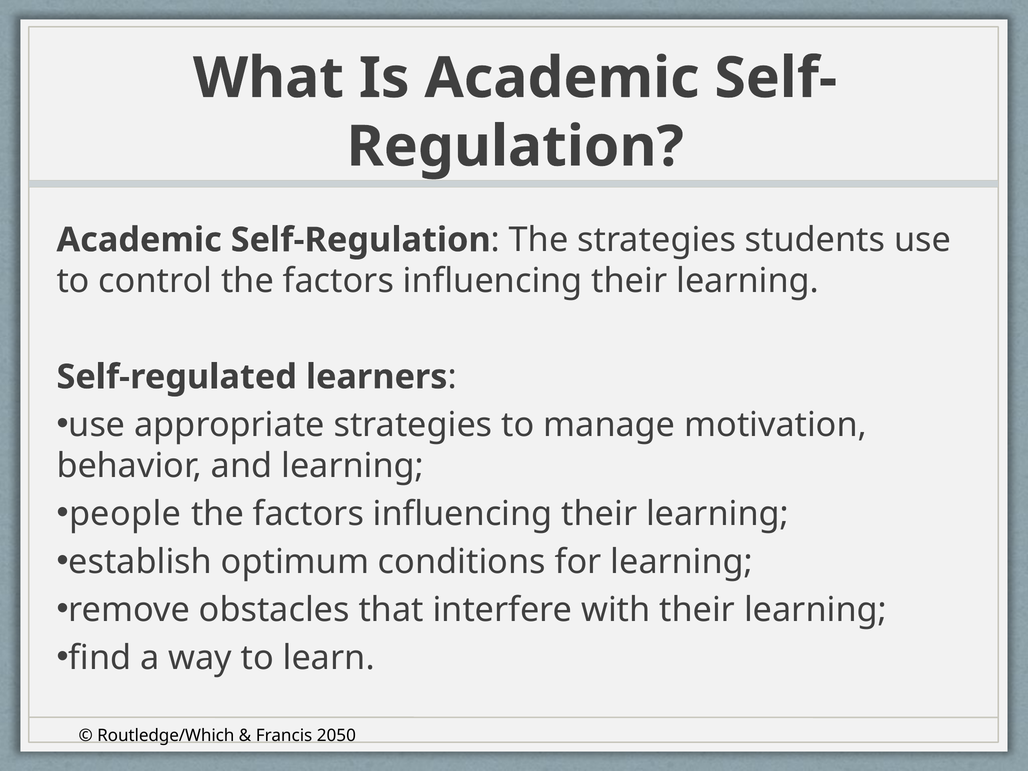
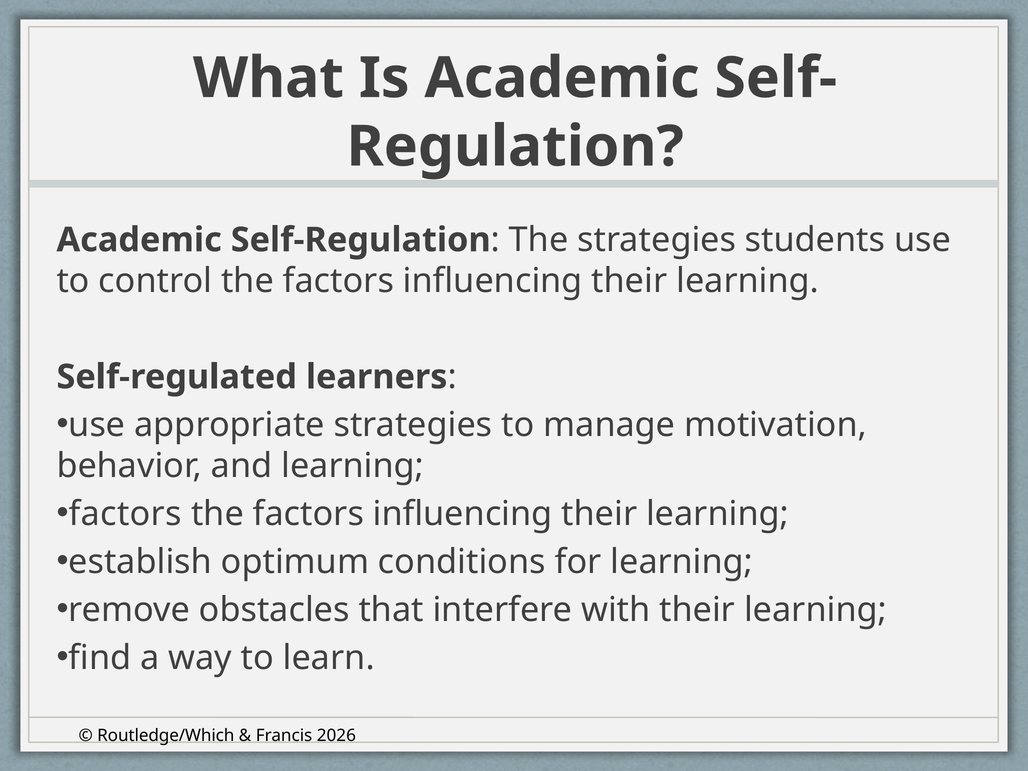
people at (125, 514): people -> factors
2050: 2050 -> 2026
